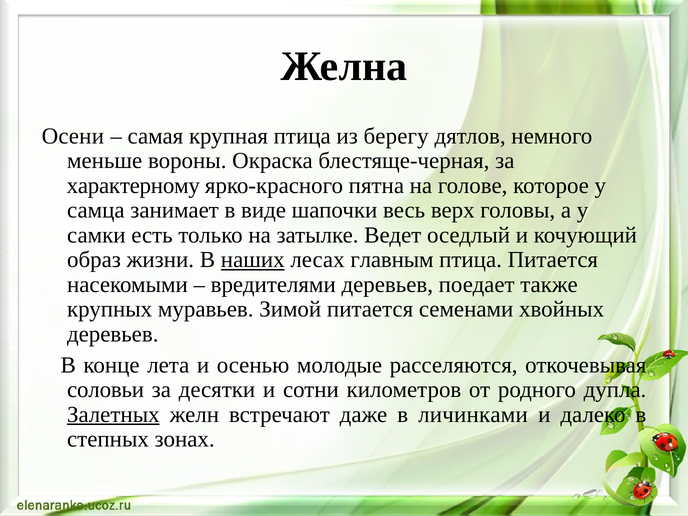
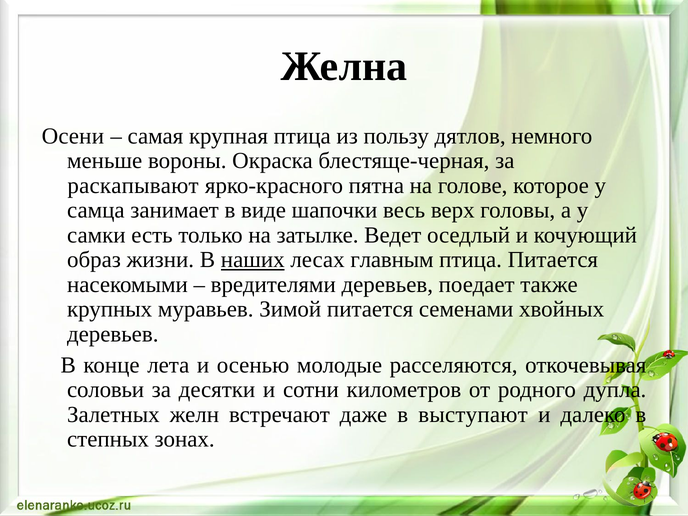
берегу: берегу -> пользу
характерному: характерному -> раскапывают
Залетных underline: present -> none
личинками: личинками -> выступают
